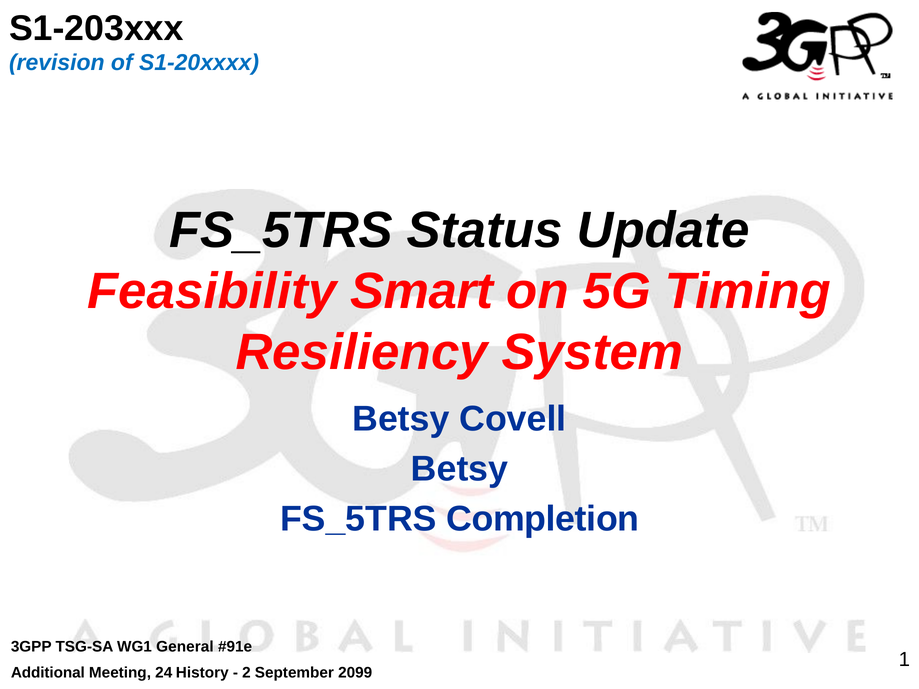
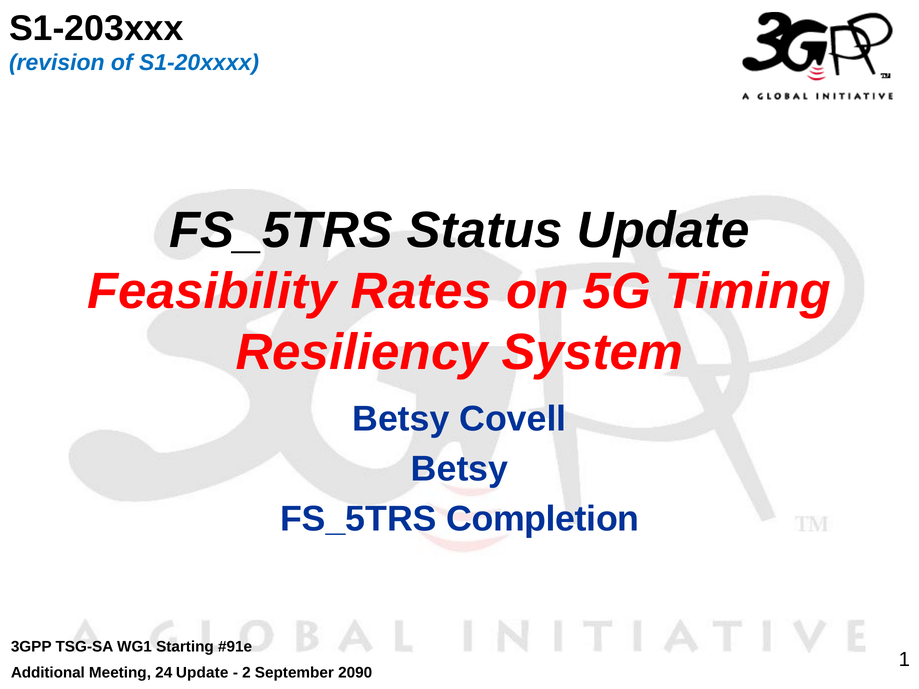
Smart: Smart -> Rates
General: General -> Starting
24 History: History -> Update
2099: 2099 -> 2090
